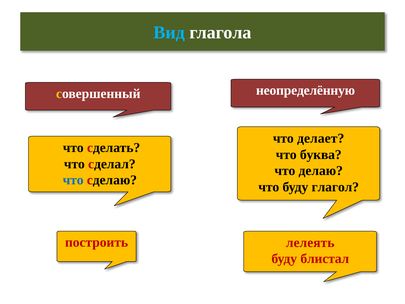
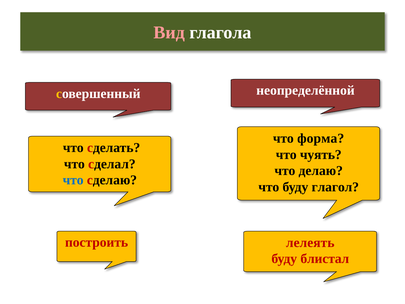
Вид colour: light blue -> pink
неопределённую: неопределённую -> неопределённой
делает: делает -> форма
буква: буква -> чуять
